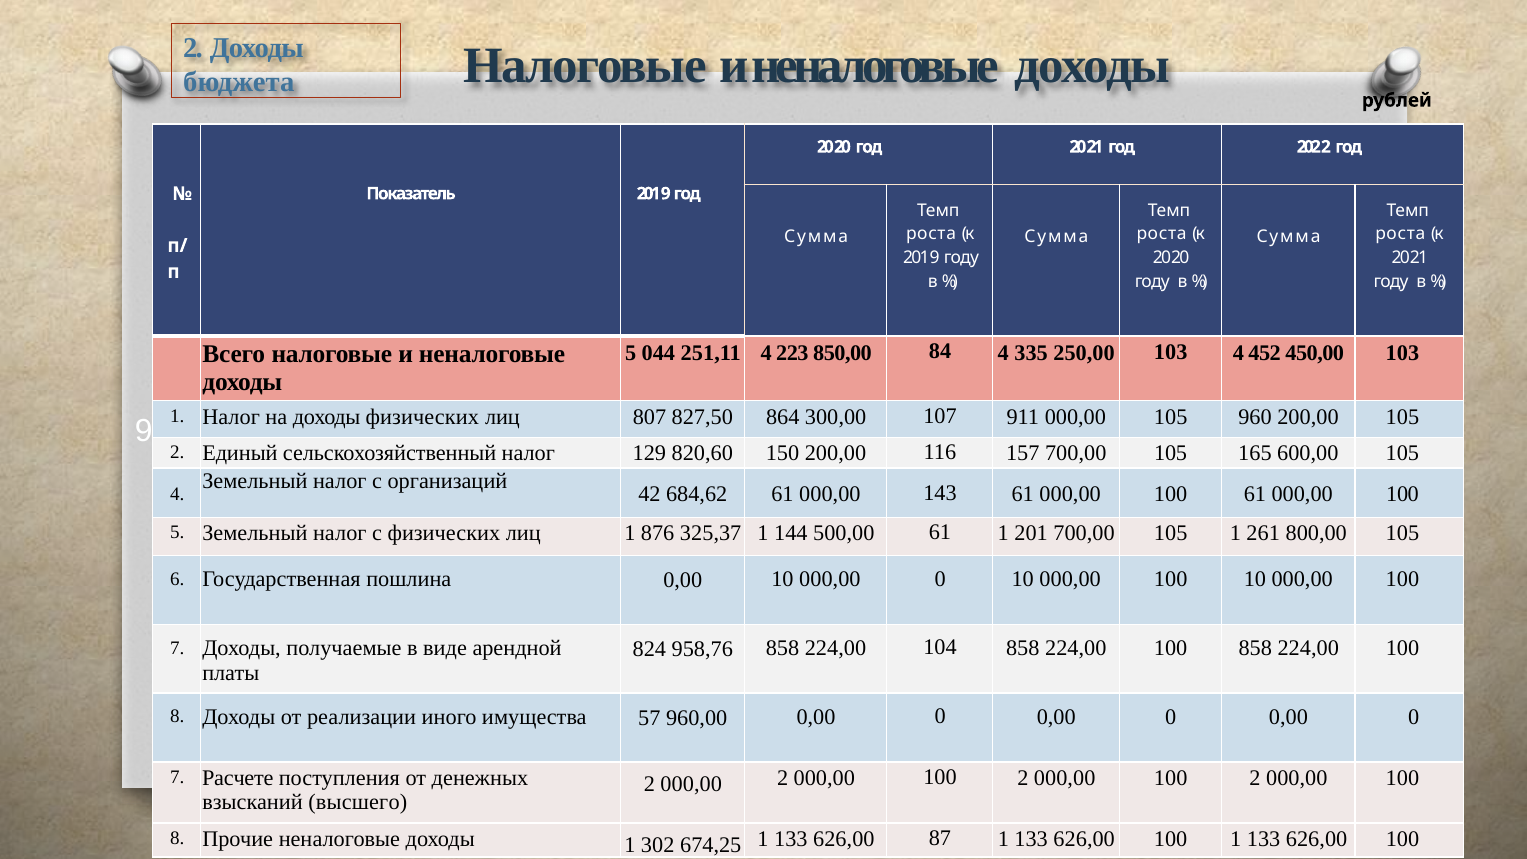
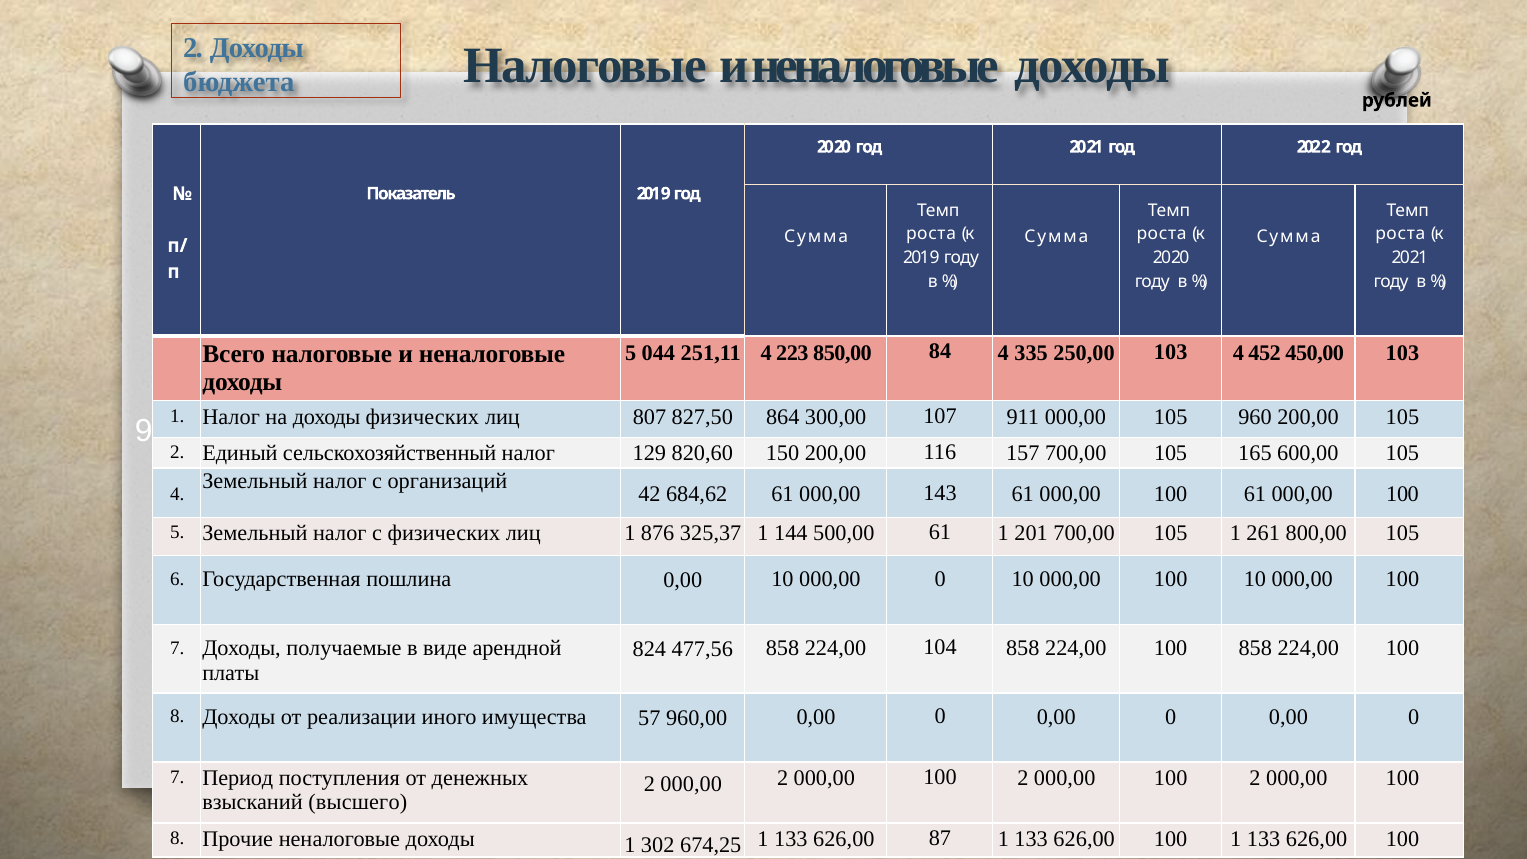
958,76: 958,76 -> 477,56
Расчете: Расчете -> Период
